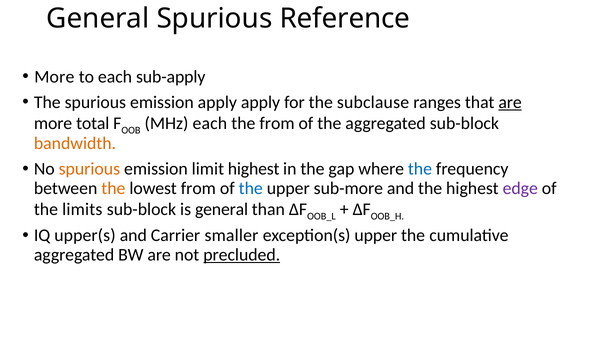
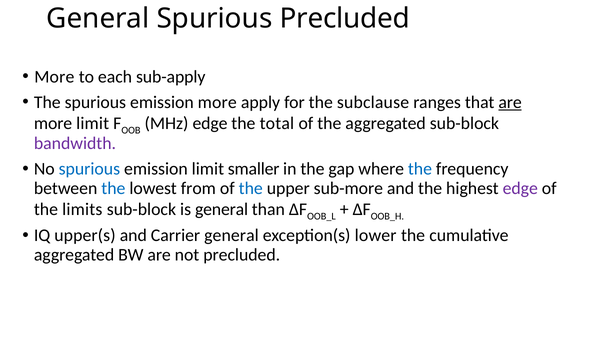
Spurious Reference: Reference -> Precluded
emission apply: apply -> more
more total: total -> limit
MHz each: each -> edge
the from: from -> total
bandwidth colour: orange -> purple
spurious at (89, 169) colour: orange -> blue
limit highest: highest -> smaller
the at (113, 188) colour: orange -> blue
Carrier smaller: smaller -> general
exception(s upper: upper -> lower
precluded at (242, 254) underline: present -> none
